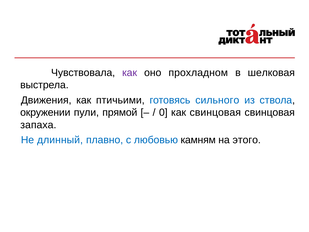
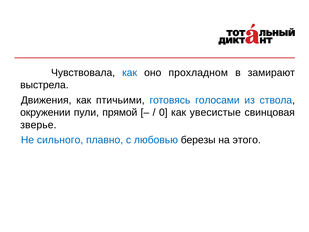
как at (130, 73) colour: purple -> blue
шелковая: шелковая -> замирают
сильного: сильного -> голосами
как свинцовая: свинцовая -> увесистые
запаха: запаха -> зверье
длинный: длинный -> сильного
камням: камням -> березы
